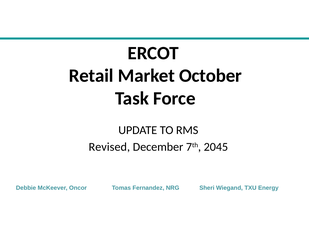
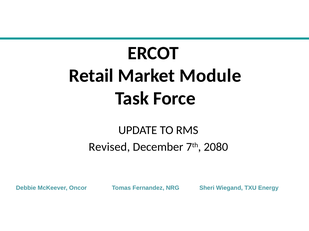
October: October -> Module
2045: 2045 -> 2080
